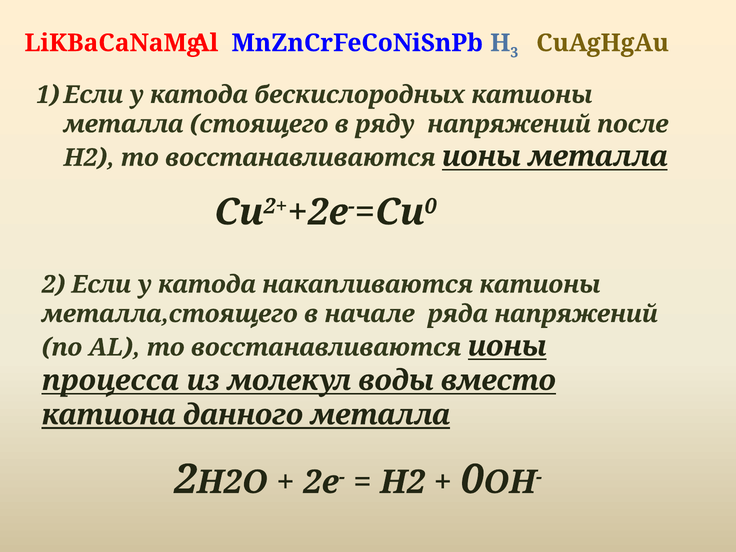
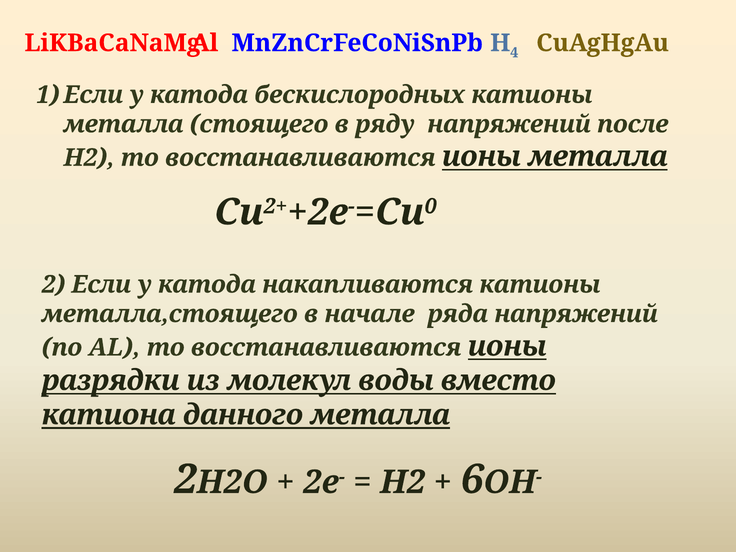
3: 3 -> 4
процесса: процесса -> разрядки
0: 0 -> 6
